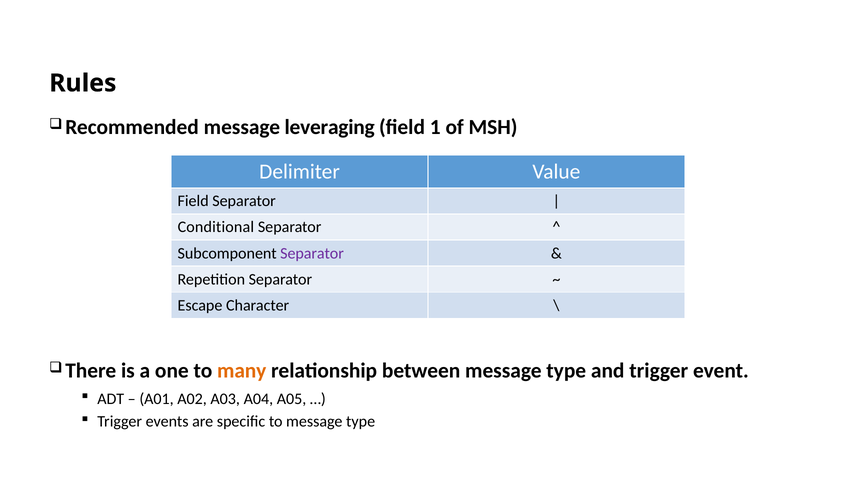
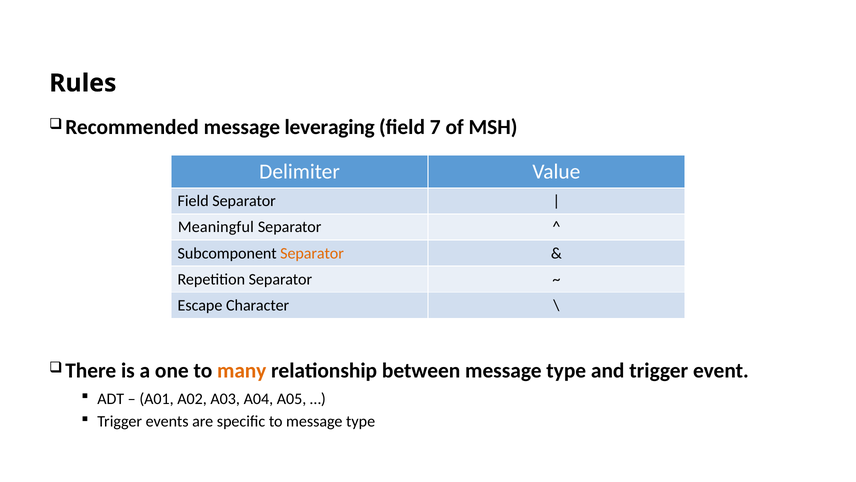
1: 1 -> 7
Conditional: Conditional -> Meaningful
Separator at (312, 253) colour: purple -> orange
